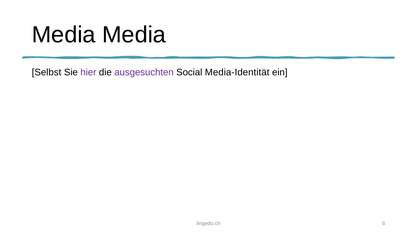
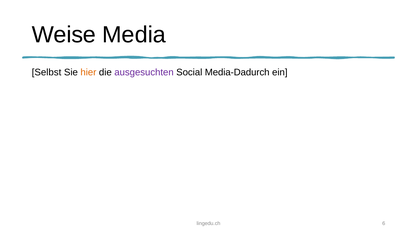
Media at (64, 35): Media -> Weise
hier colour: purple -> orange
Media-Identität: Media-Identität -> Media-Dadurch
